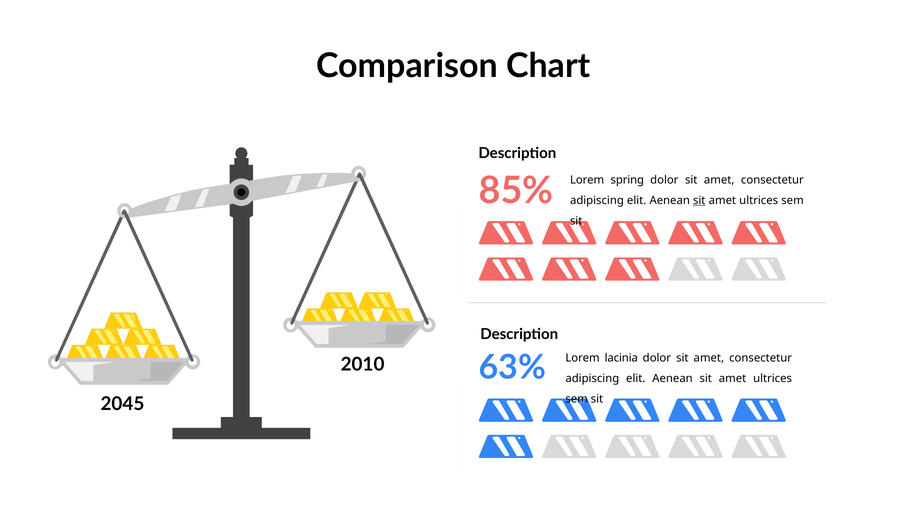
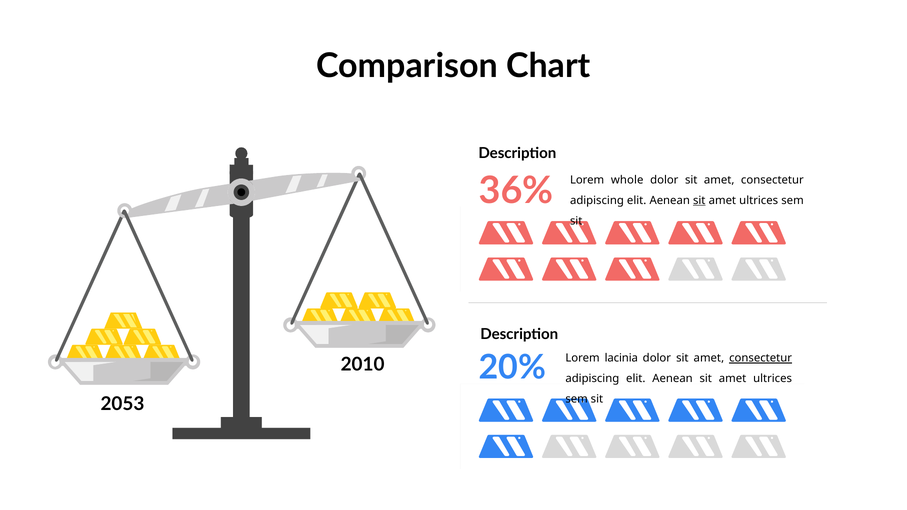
85%: 85% -> 36%
spring: spring -> whole
63%: 63% -> 20%
consectetur at (761, 358) underline: none -> present
2045: 2045 -> 2053
